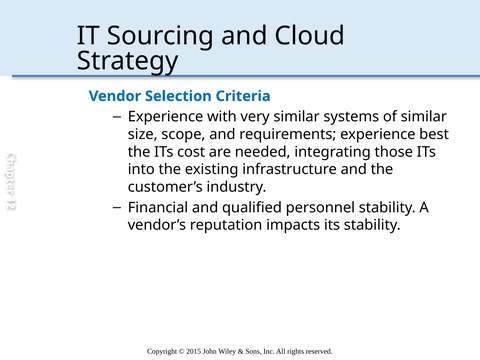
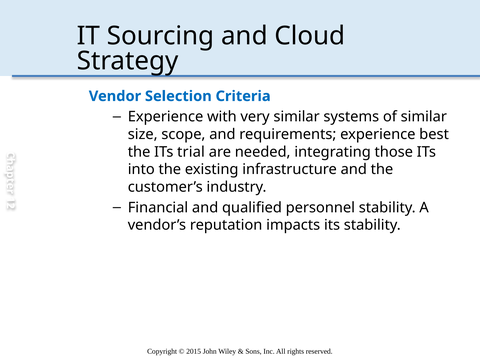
cost: cost -> trial
